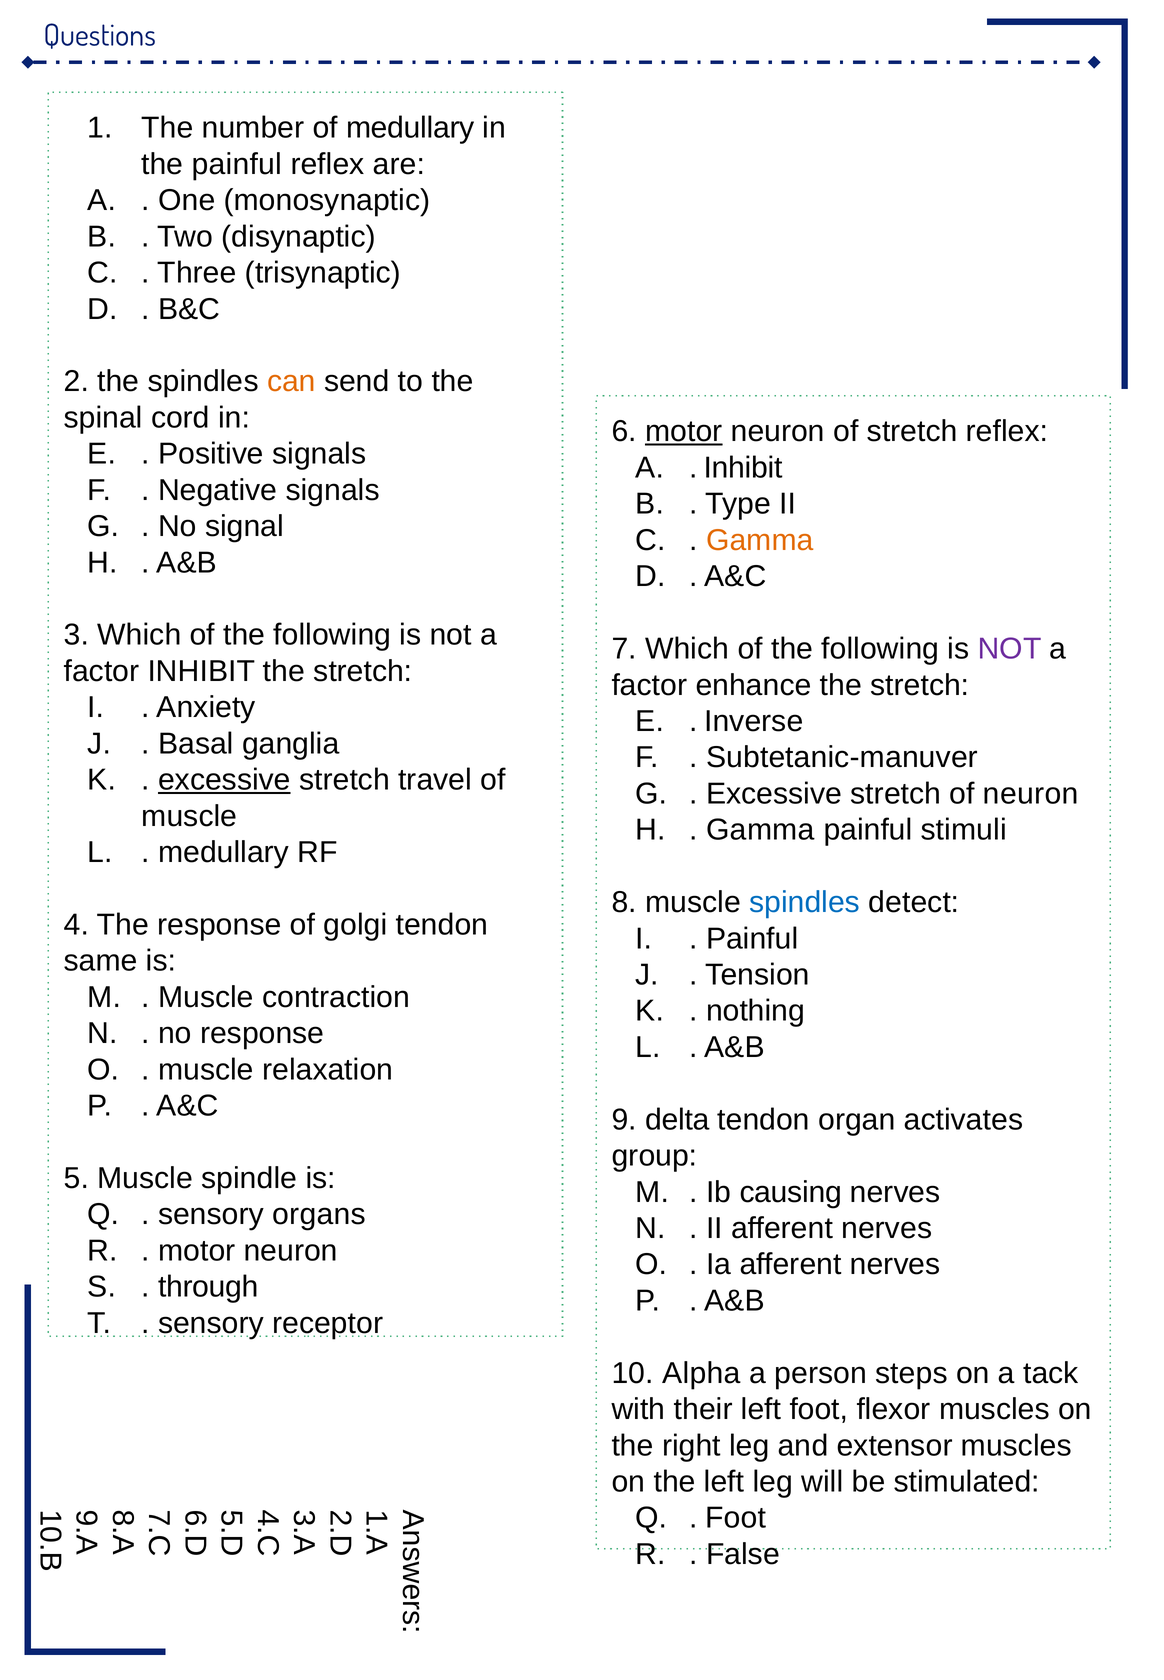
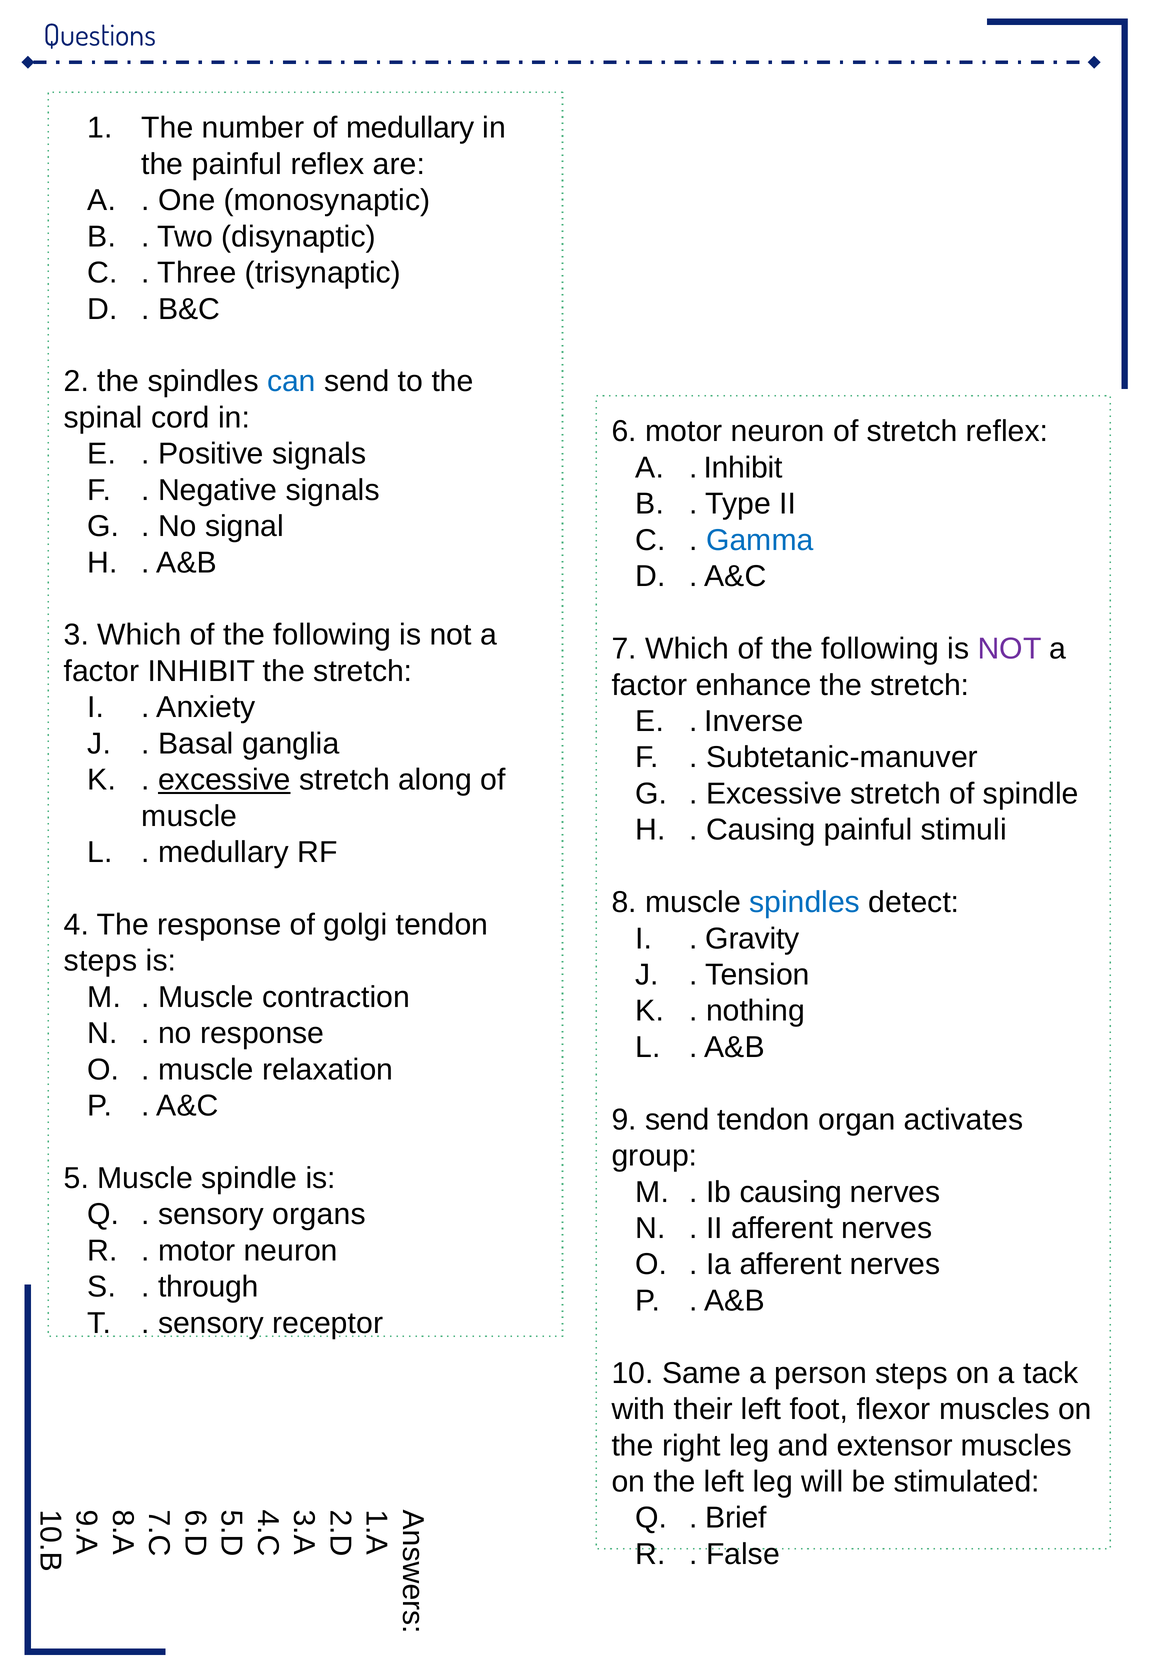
can colour: orange -> blue
motor at (684, 432) underline: present -> none
Gamma at (760, 540) colour: orange -> blue
travel: travel -> along
of neuron: neuron -> spindle
Gamma at (760, 830): Gamma -> Causing
Painful at (752, 939): Painful -> Gravity
same at (101, 961): same -> steps
9 delta: delta -> send
Alpha: Alpha -> Same
Foot at (736, 1519): Foot -> Brief
